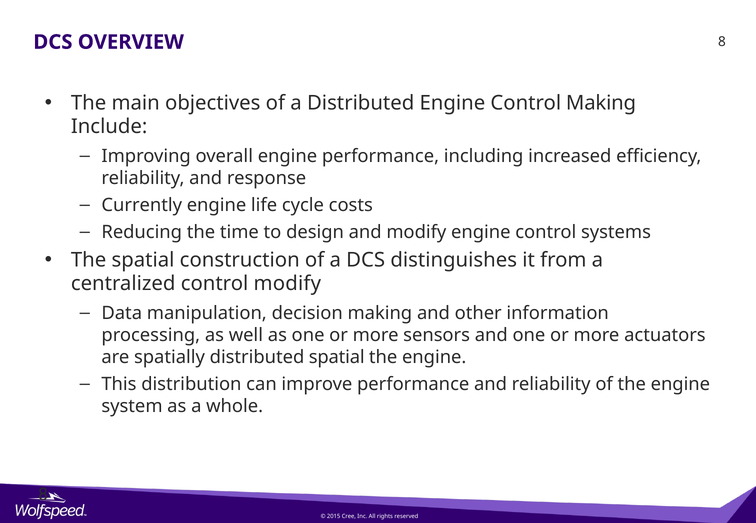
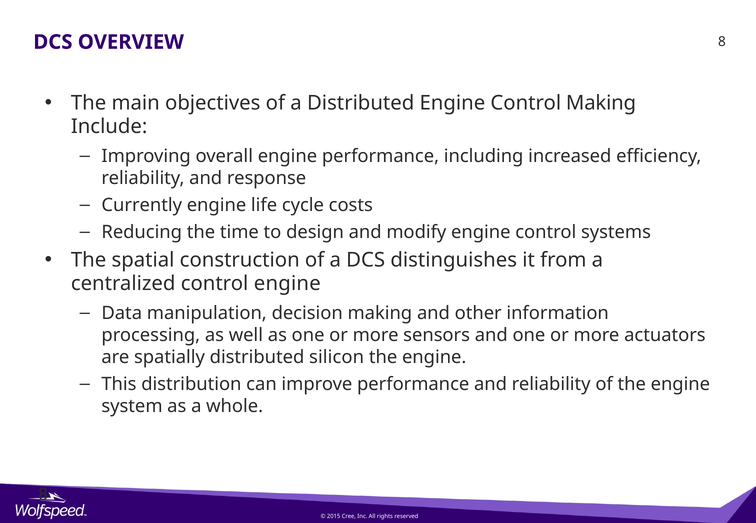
control modify: modify -> engine
distributed spatial: spatial -> silicon
